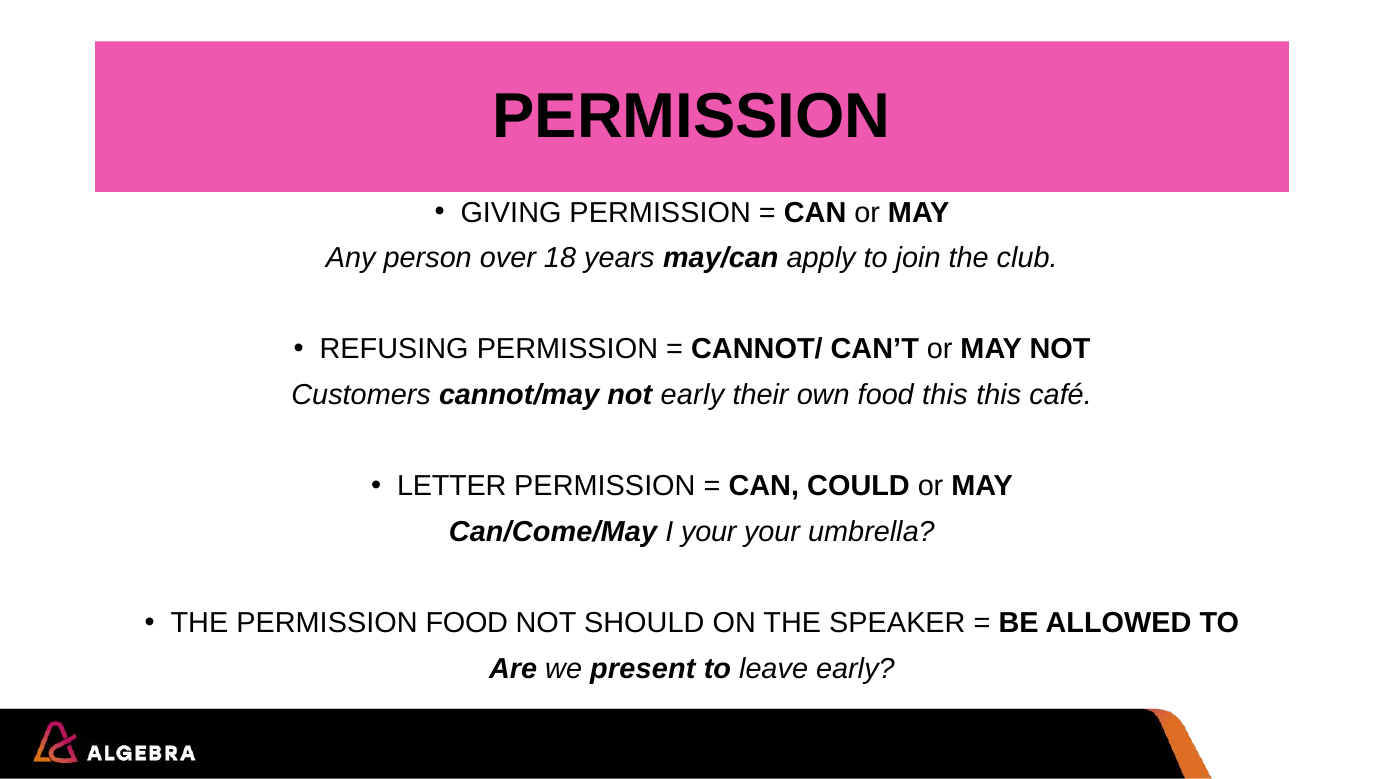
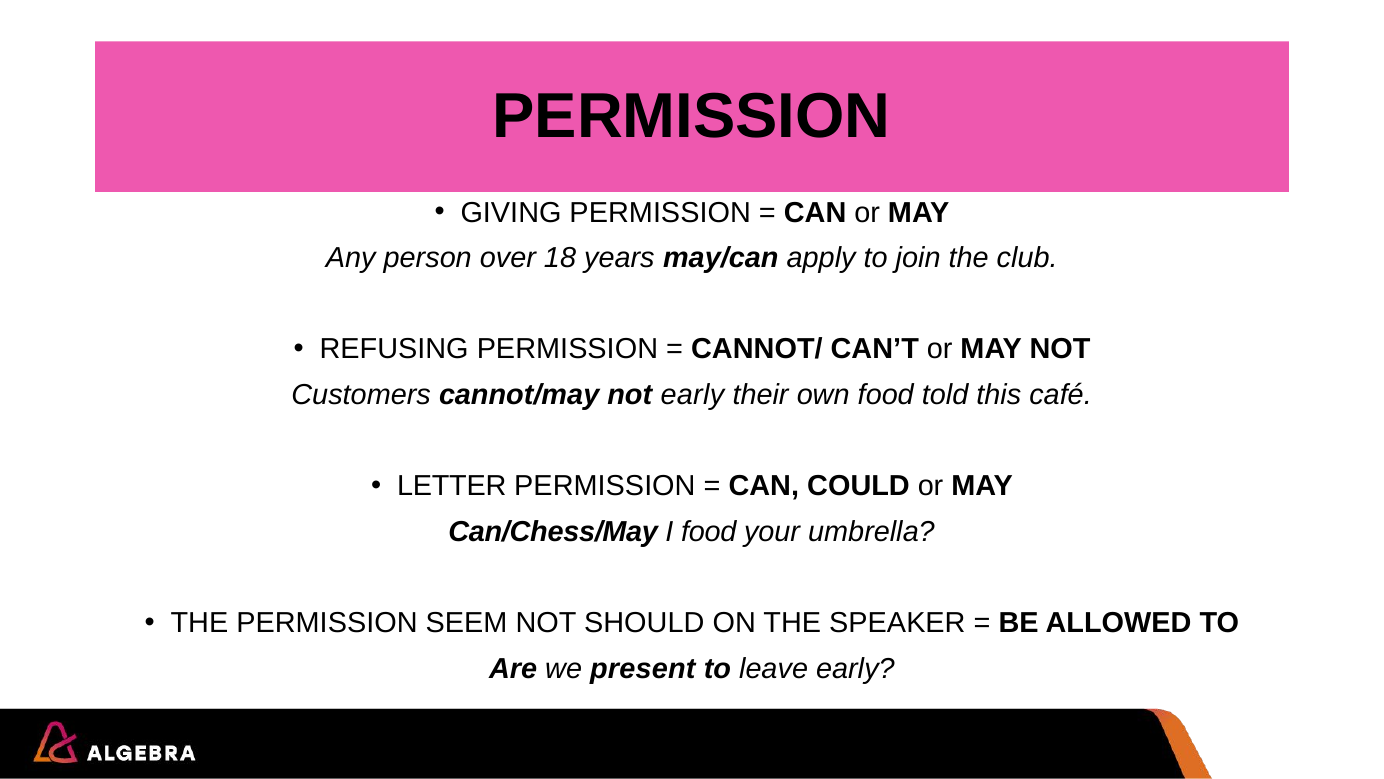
food this: this -> told
Can/Come/May: Can/Come/May -> Can/Chess/May
I your: your -> food
PERMISSION FOOD: FOOD -> SEEM
